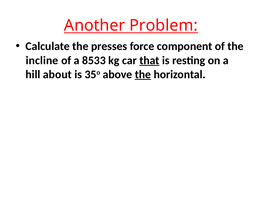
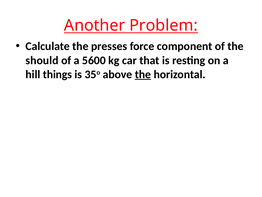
incline: incline -> should
8533: 8533 -> 5600
that underline: present -> none
about: about -> things
